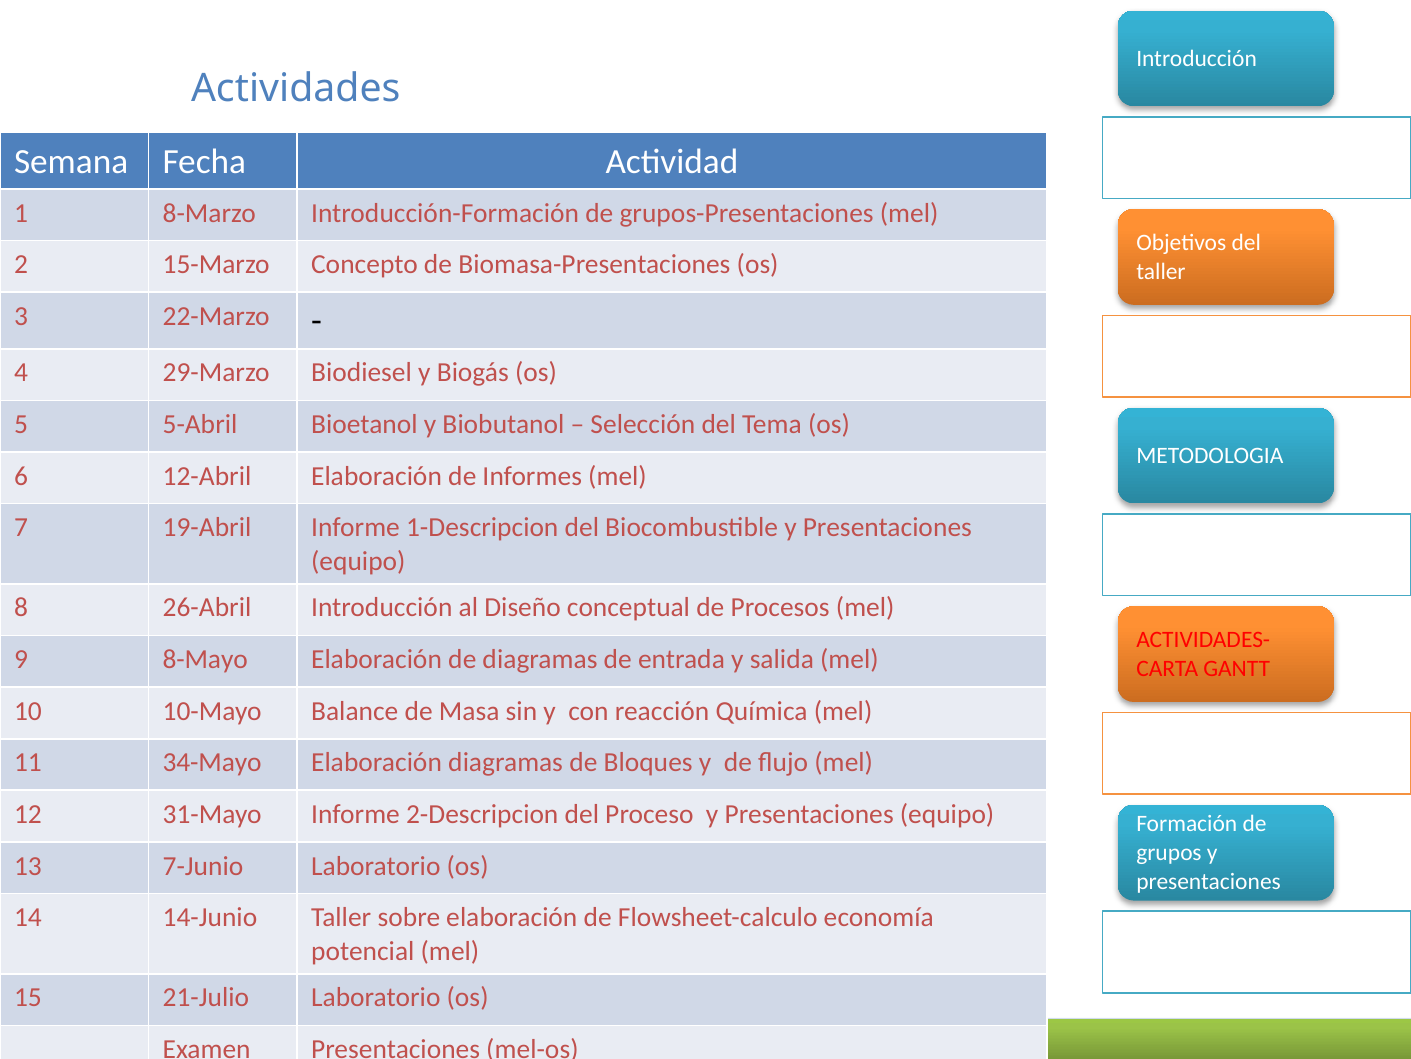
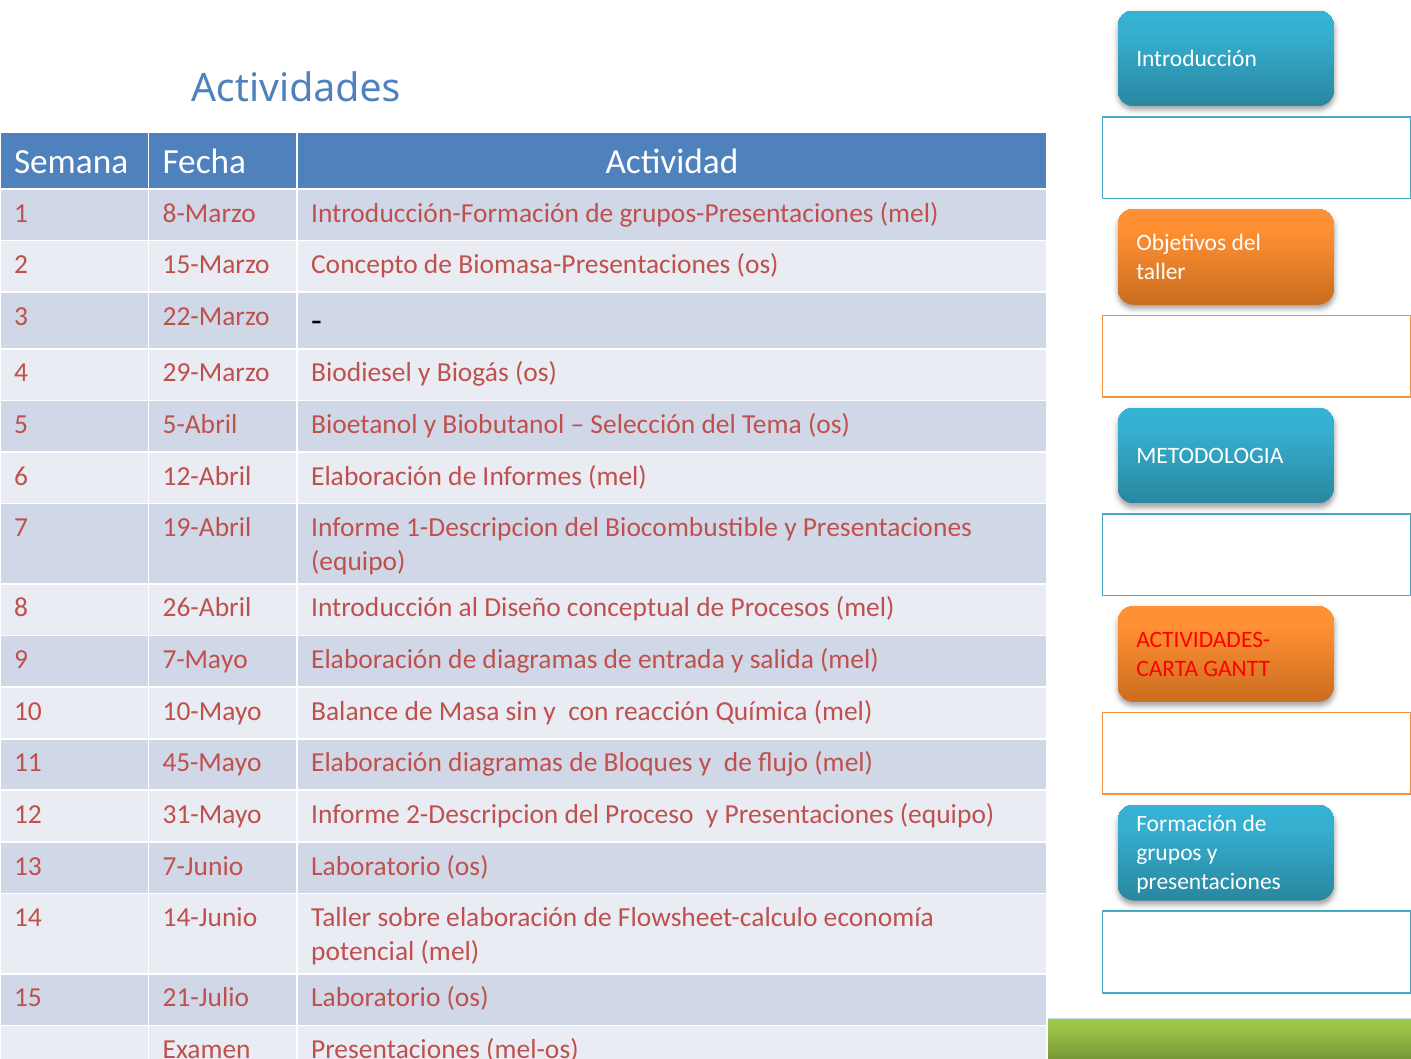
8-Mayo: 8-Mayo -> 7-Mayo
34-Mayo: 34-Mayo -> 45-Mayo
